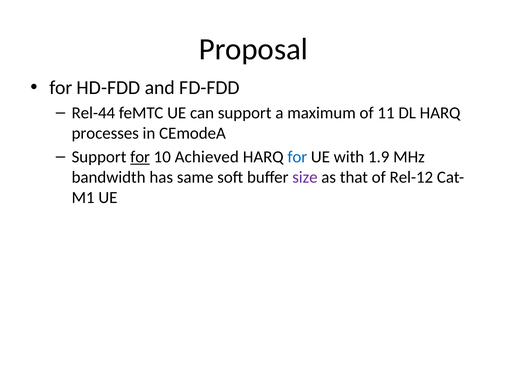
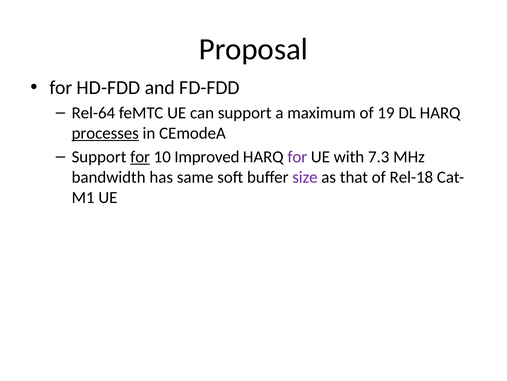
Rel-44: Rel-44 -> Rel-64
11: 11 -> 19
processes underline: none -> present
Achieved: Achieved -> Improved
for at (297, 157) colour: blue -> purple
1.9: 1.9 -> 7.3
Rel-12: Rel-12 -> Rel-18
